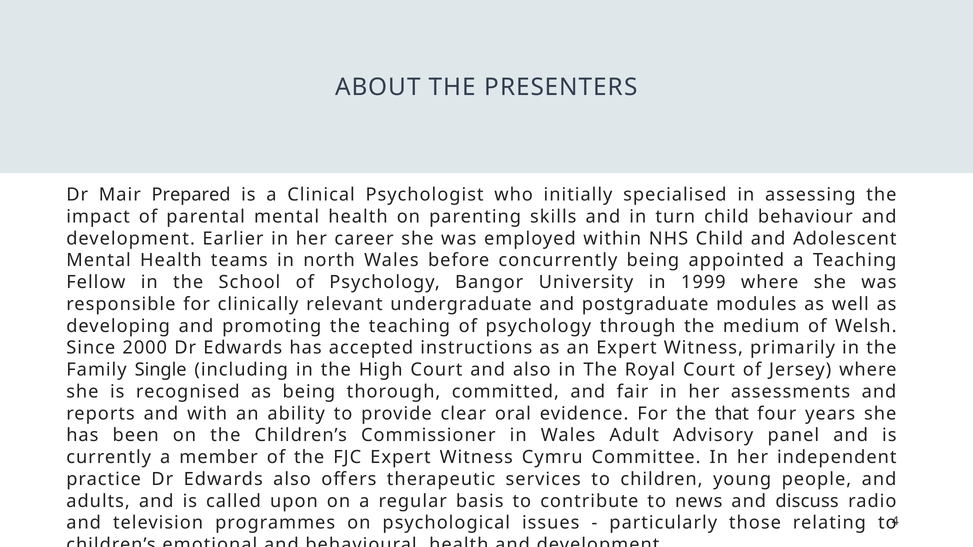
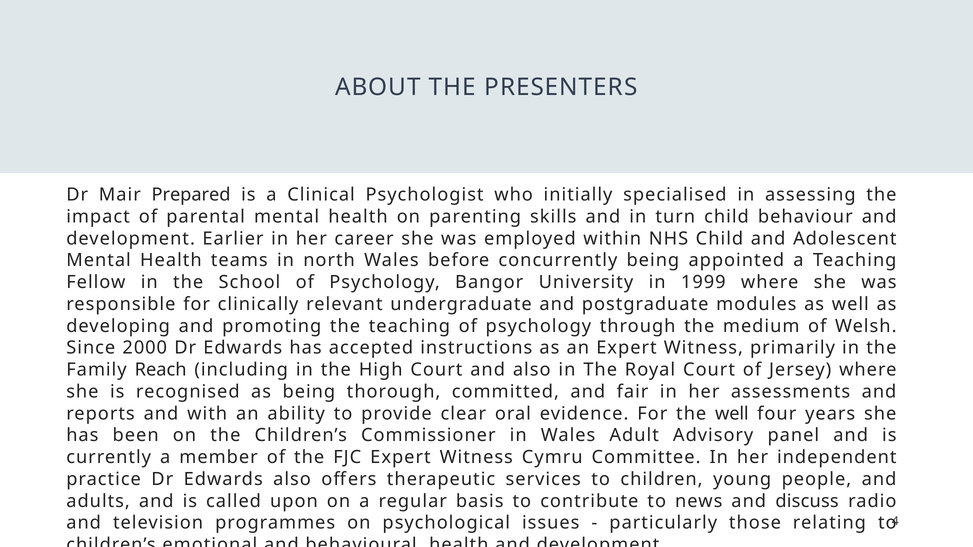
Single: Single -> Reach
the that: that -> well
